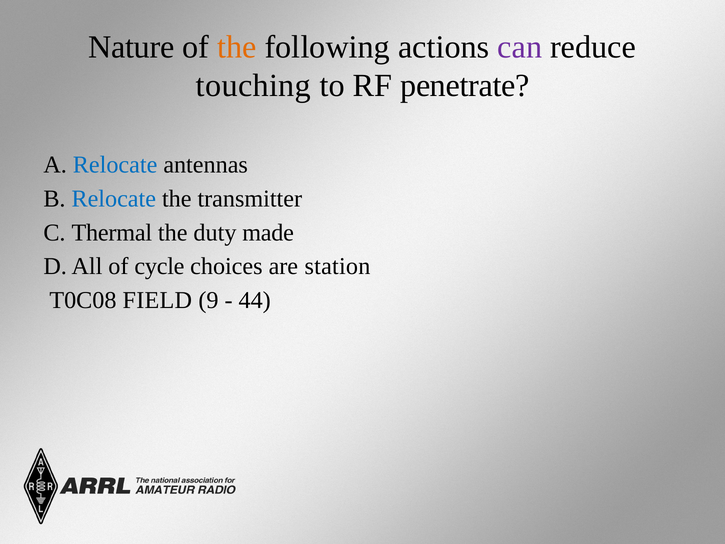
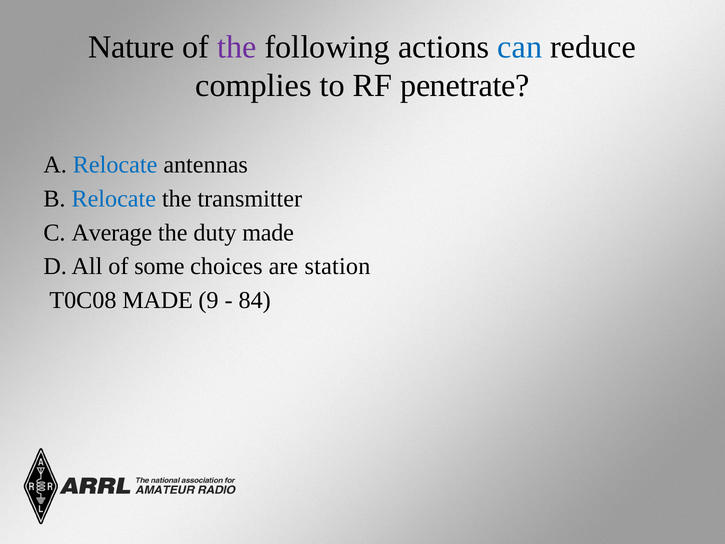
the at (237, 47) colour: orange -> purple
can colour: purple -> blue
touching: touching -> complies
Thermal: Thermal -> Average
cycle: cycle -> some
T0C08 FIELD: FIELD -> MADE
44: 44 -> 84
